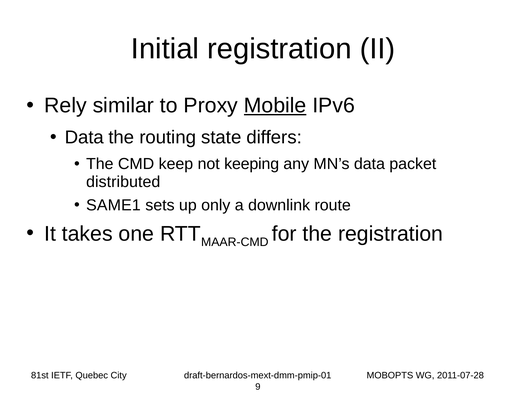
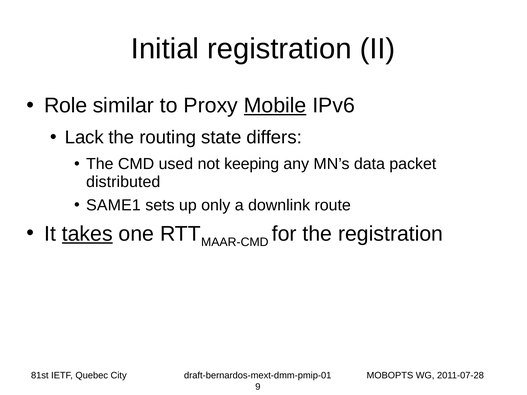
Rely: Rely -> Role
Data at (84, 137): Data -> Lack
keep: keep -> used
takes underline: none -> present
